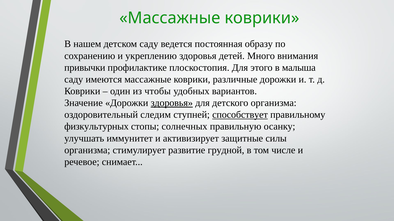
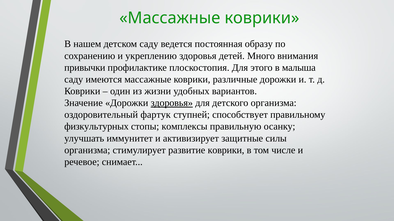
чтобы: чтобы -> жизни
следим: следим -> фартук
способствует underline: present -> none
солнечных: солнечных -> комплексы
развитие грудной: грудной -> коврики
